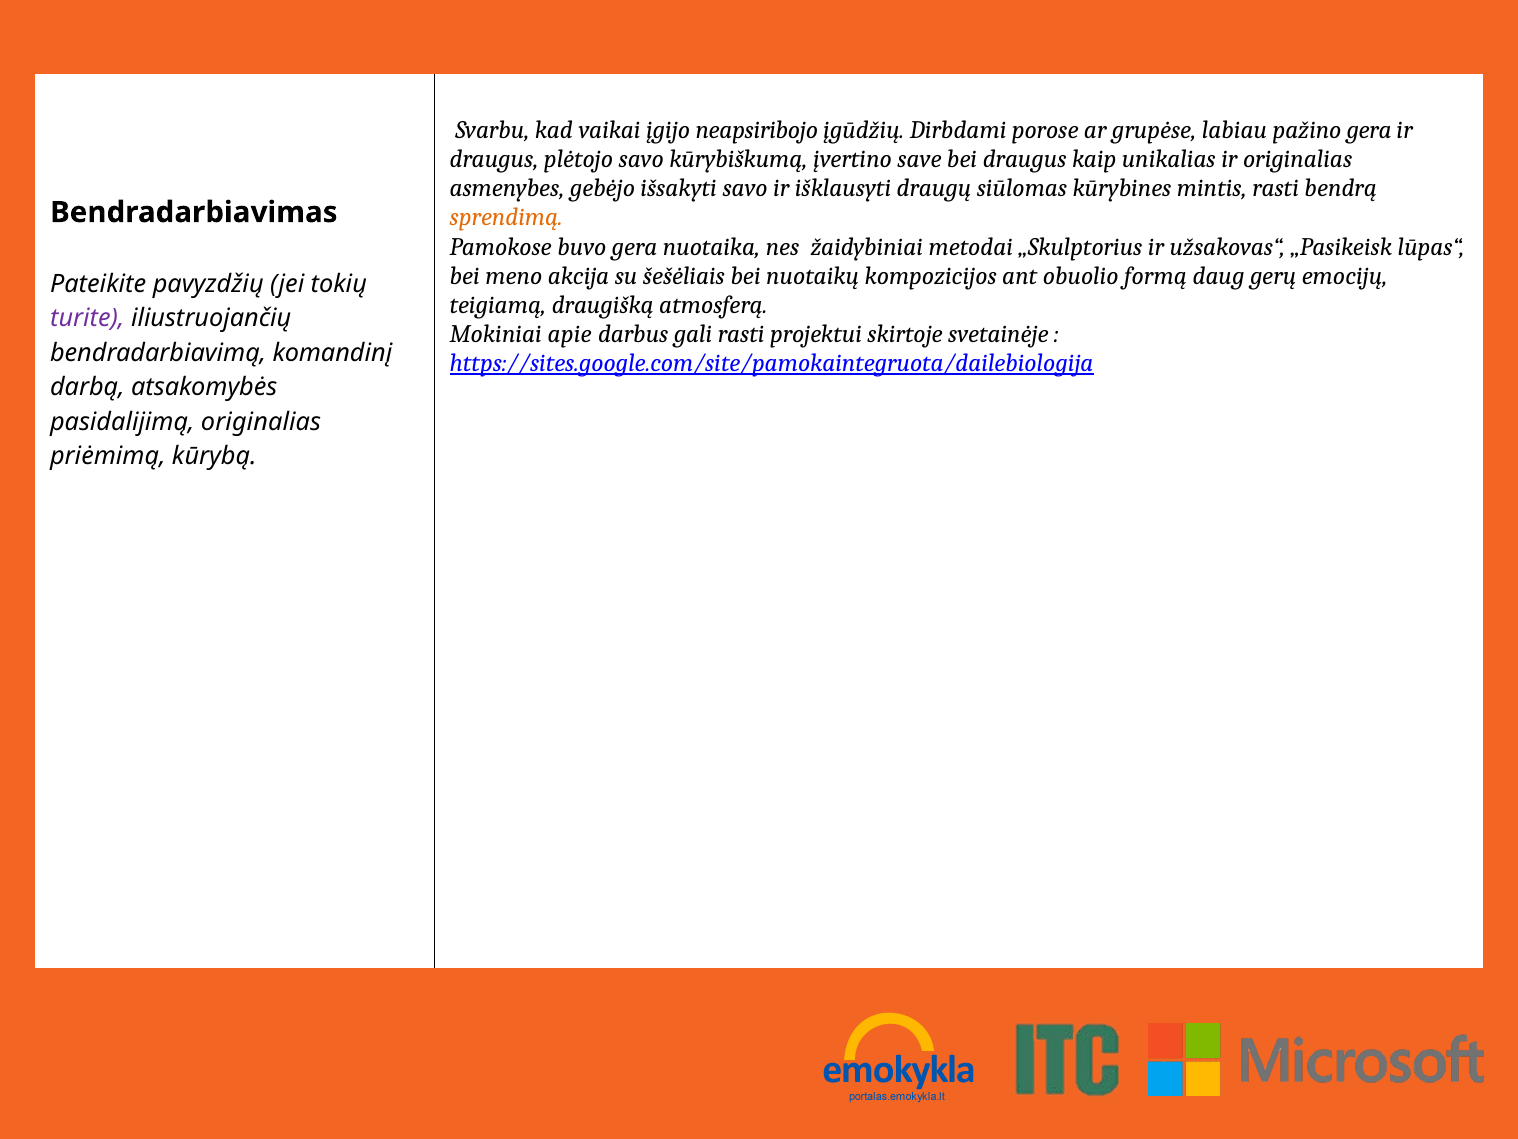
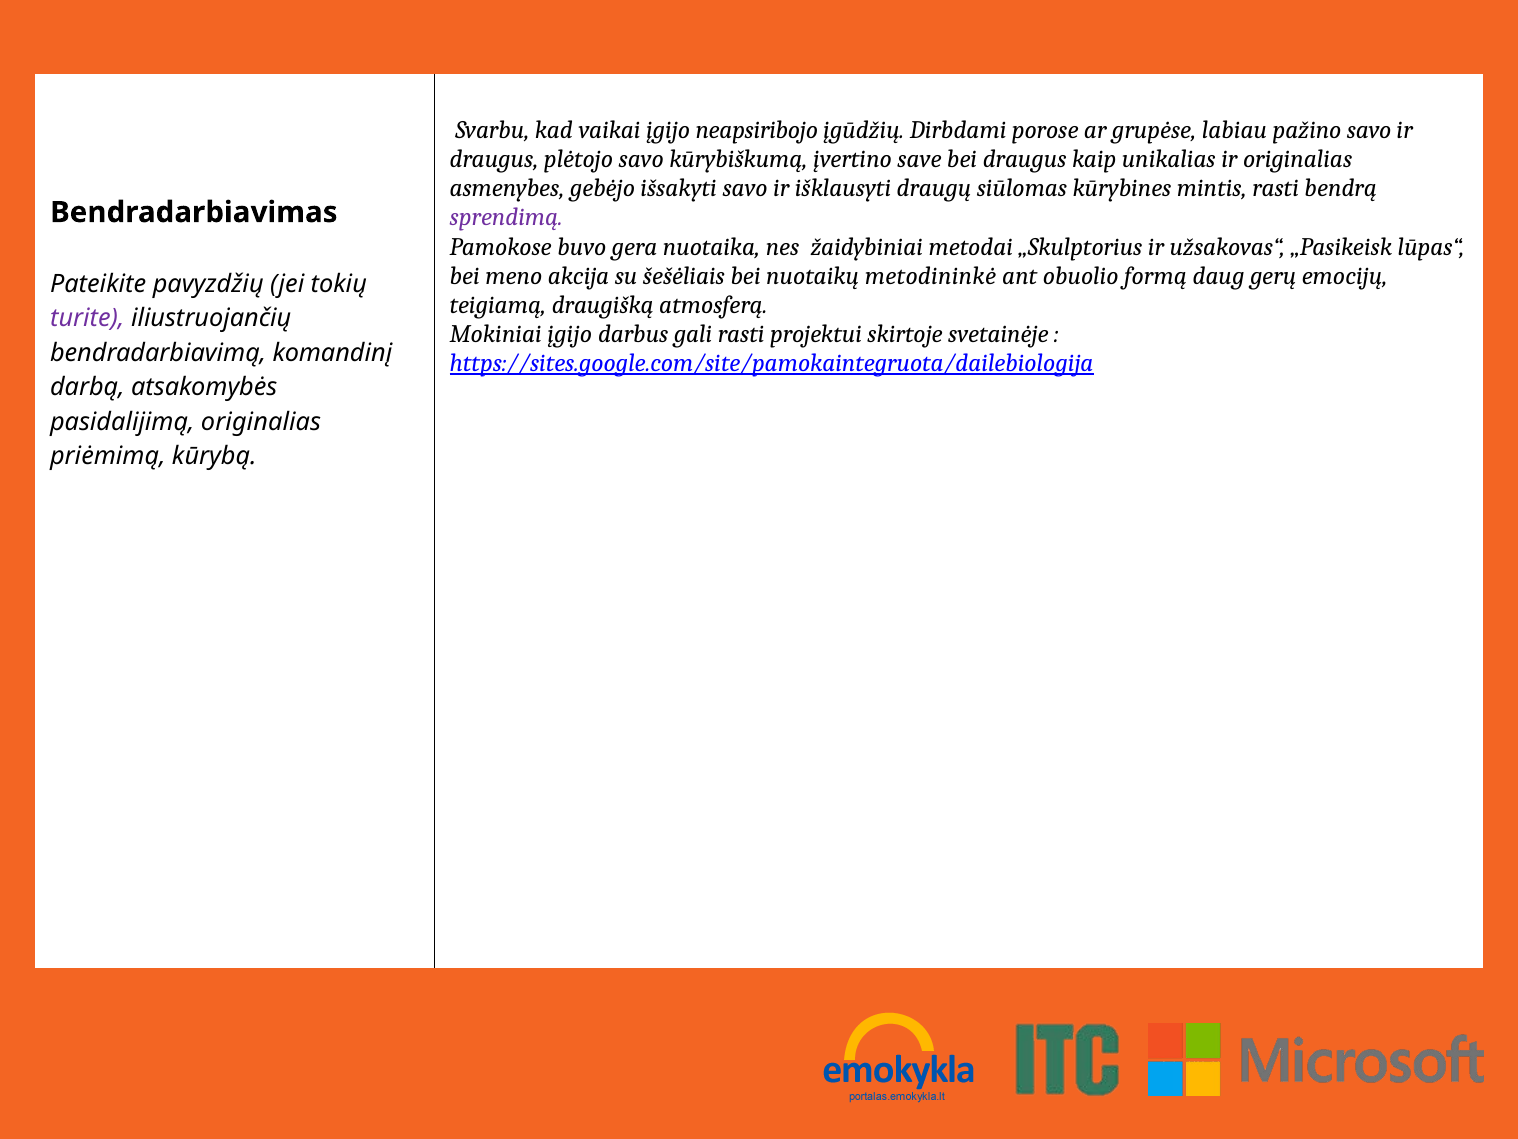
pažino gera: gera -> savo
sprendimą colour: orange -> purple
kompozicijos: kompozicijos -> metodininkė
Mokiniai apie: apie -> įgijo
